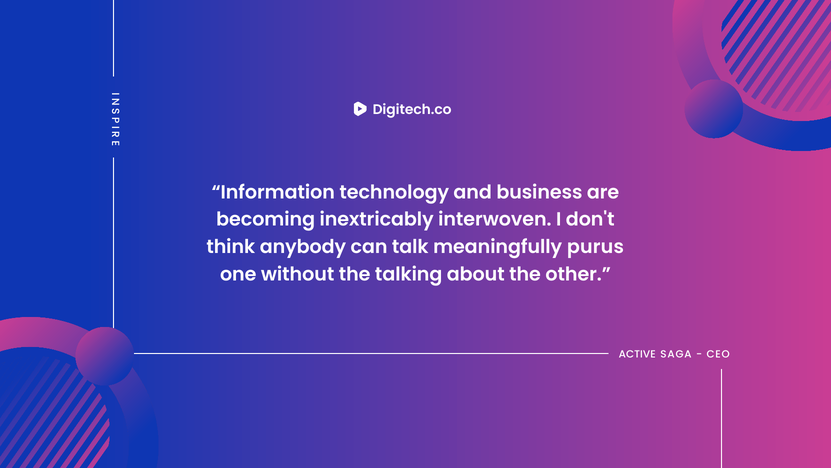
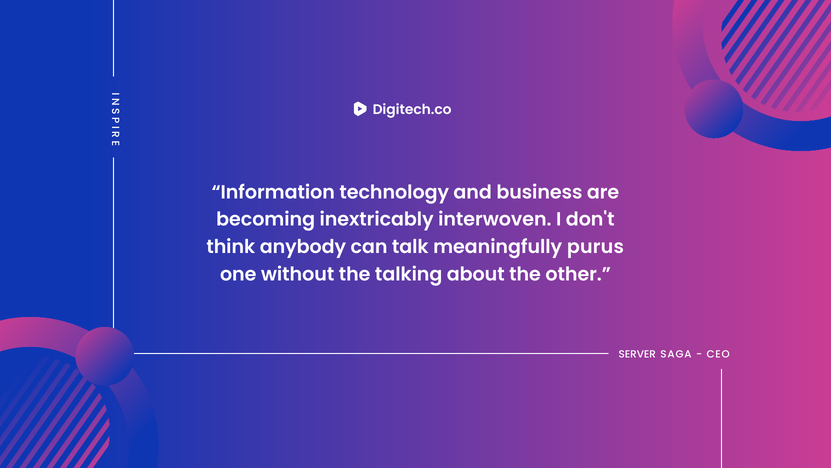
ACTIVE: ACTIVE -> SERVER
